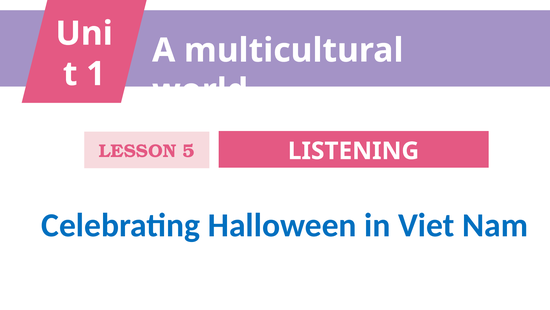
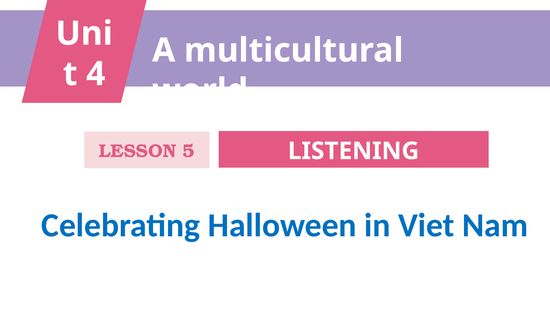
1: 1 -> 4
